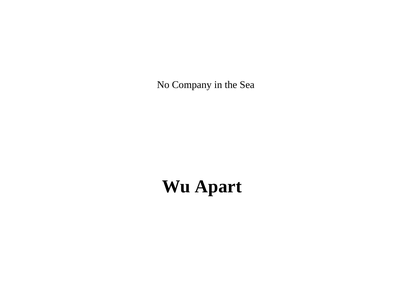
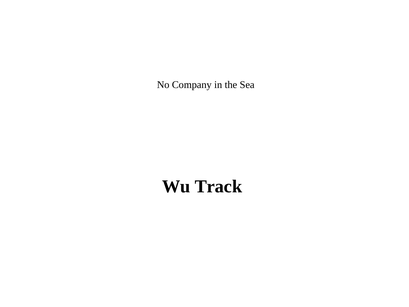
Apart: Apart -> Track
